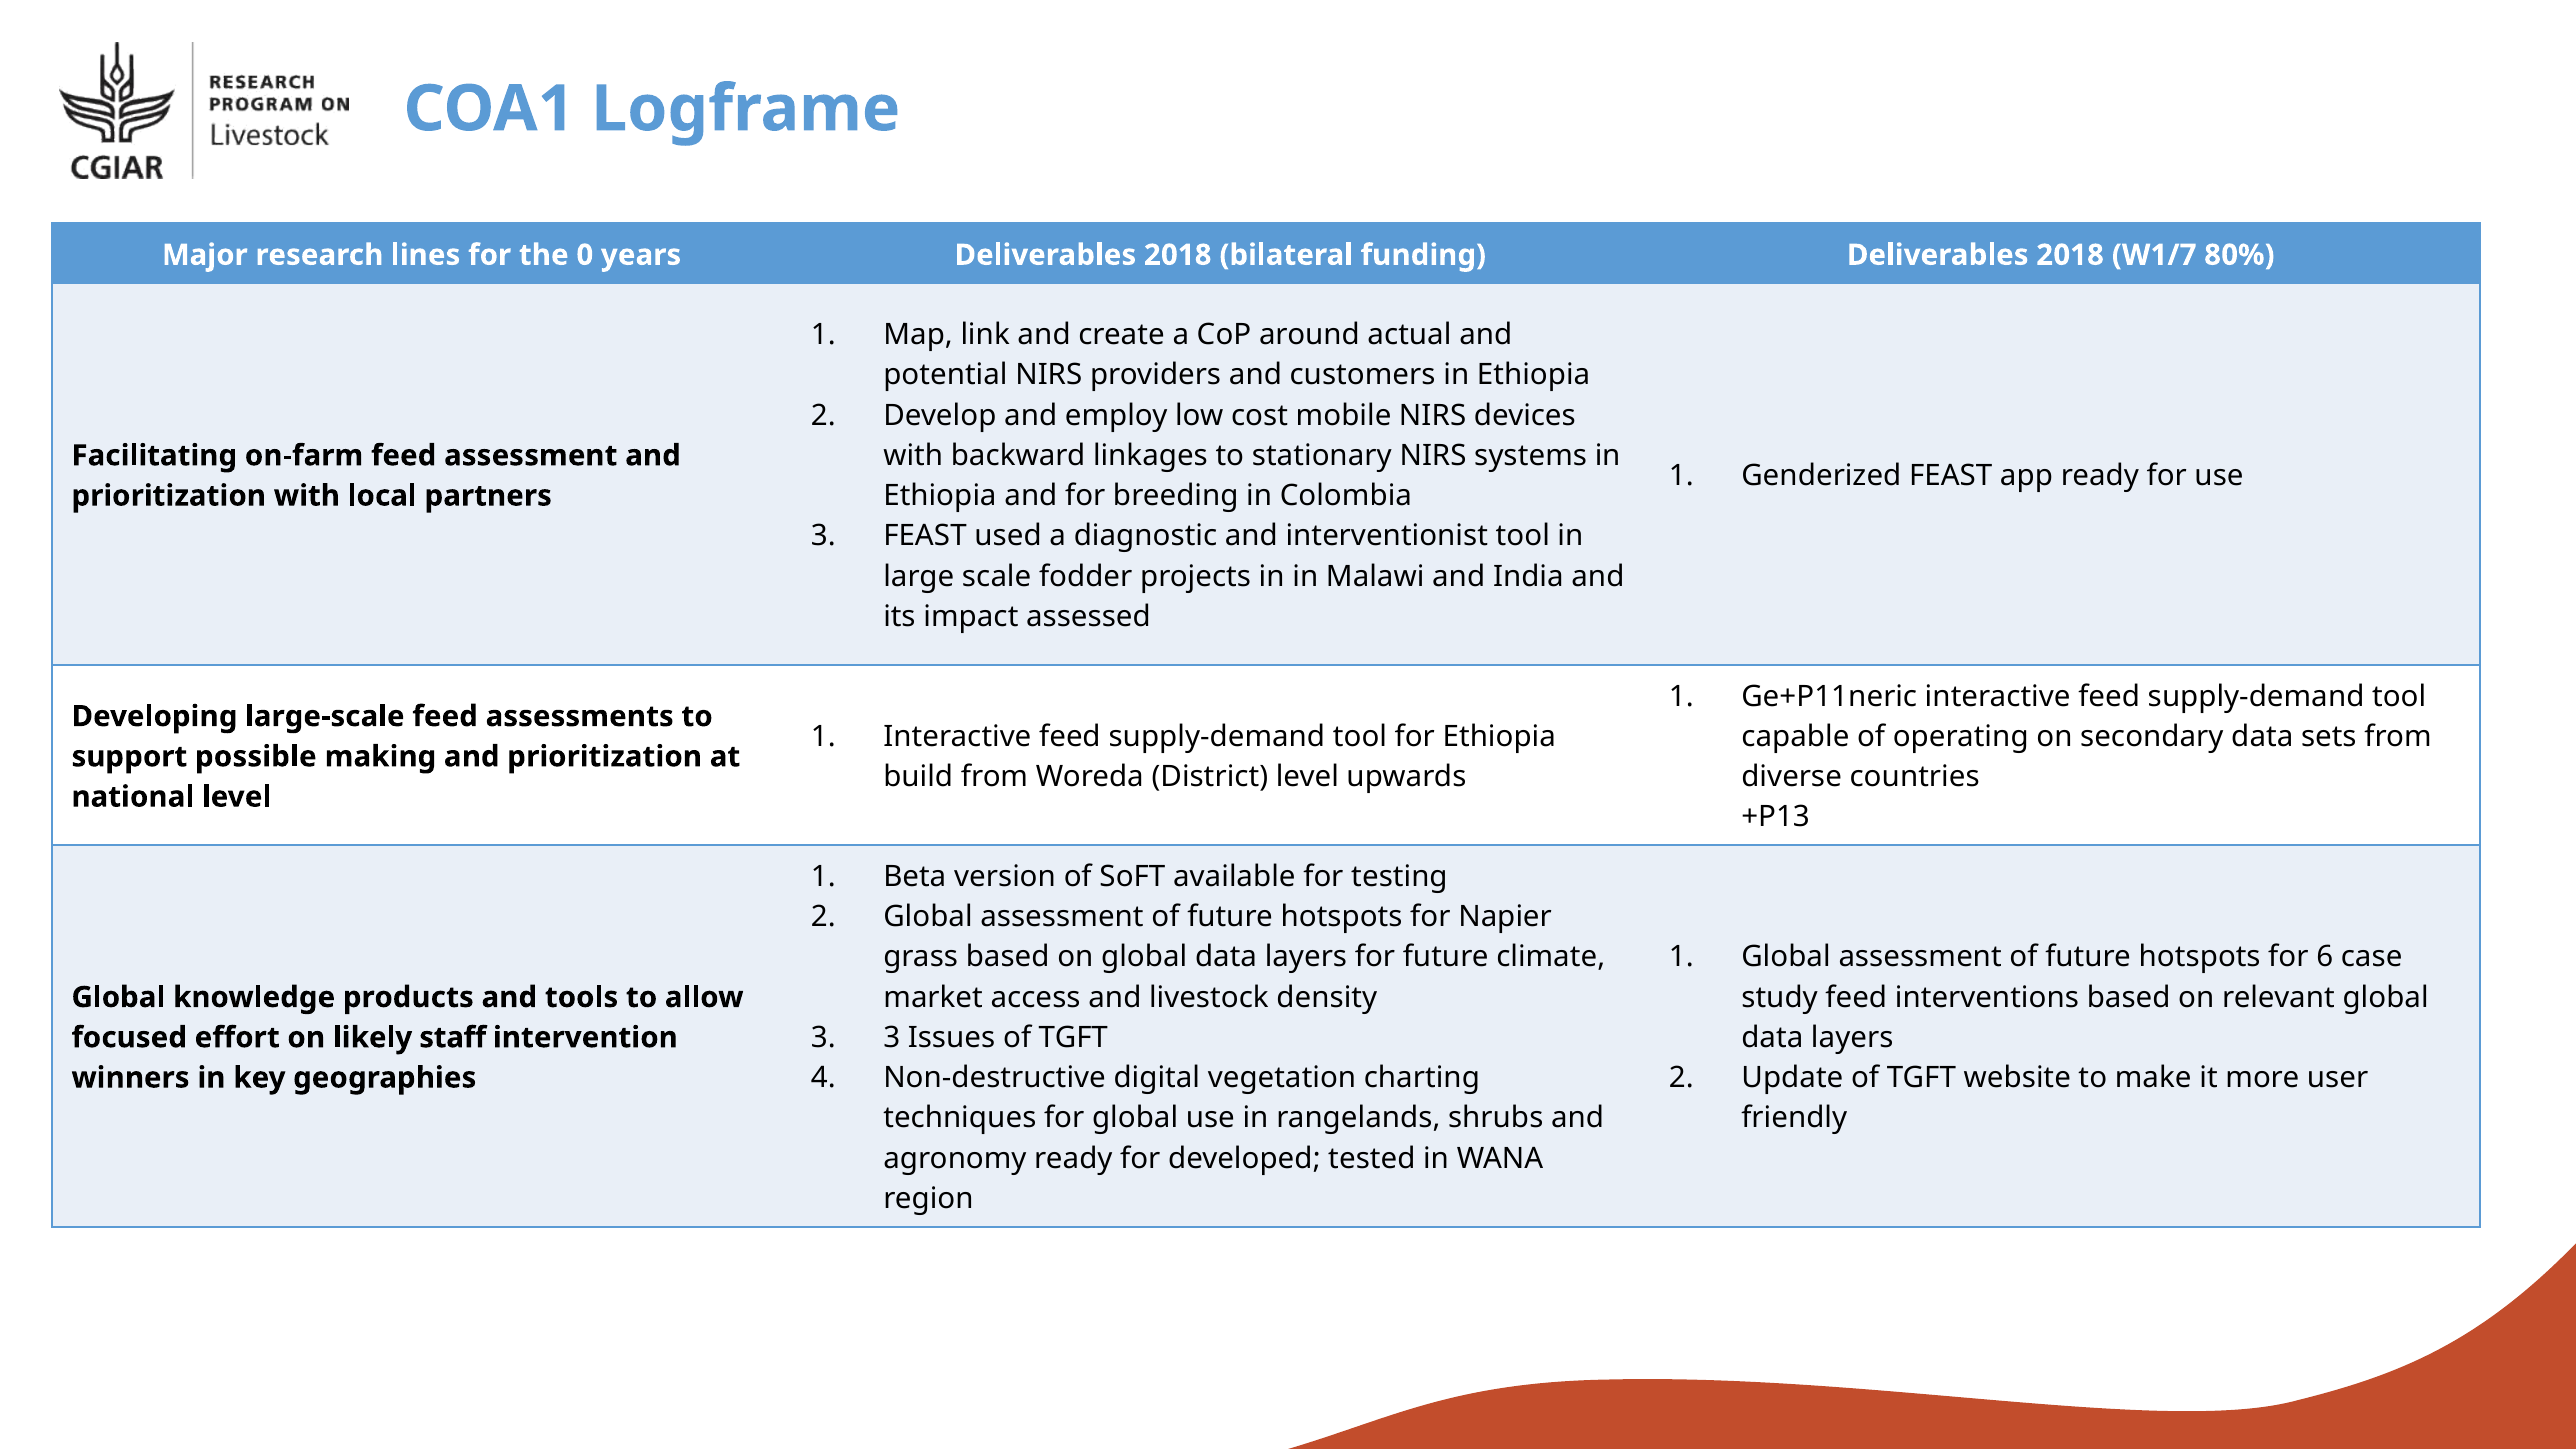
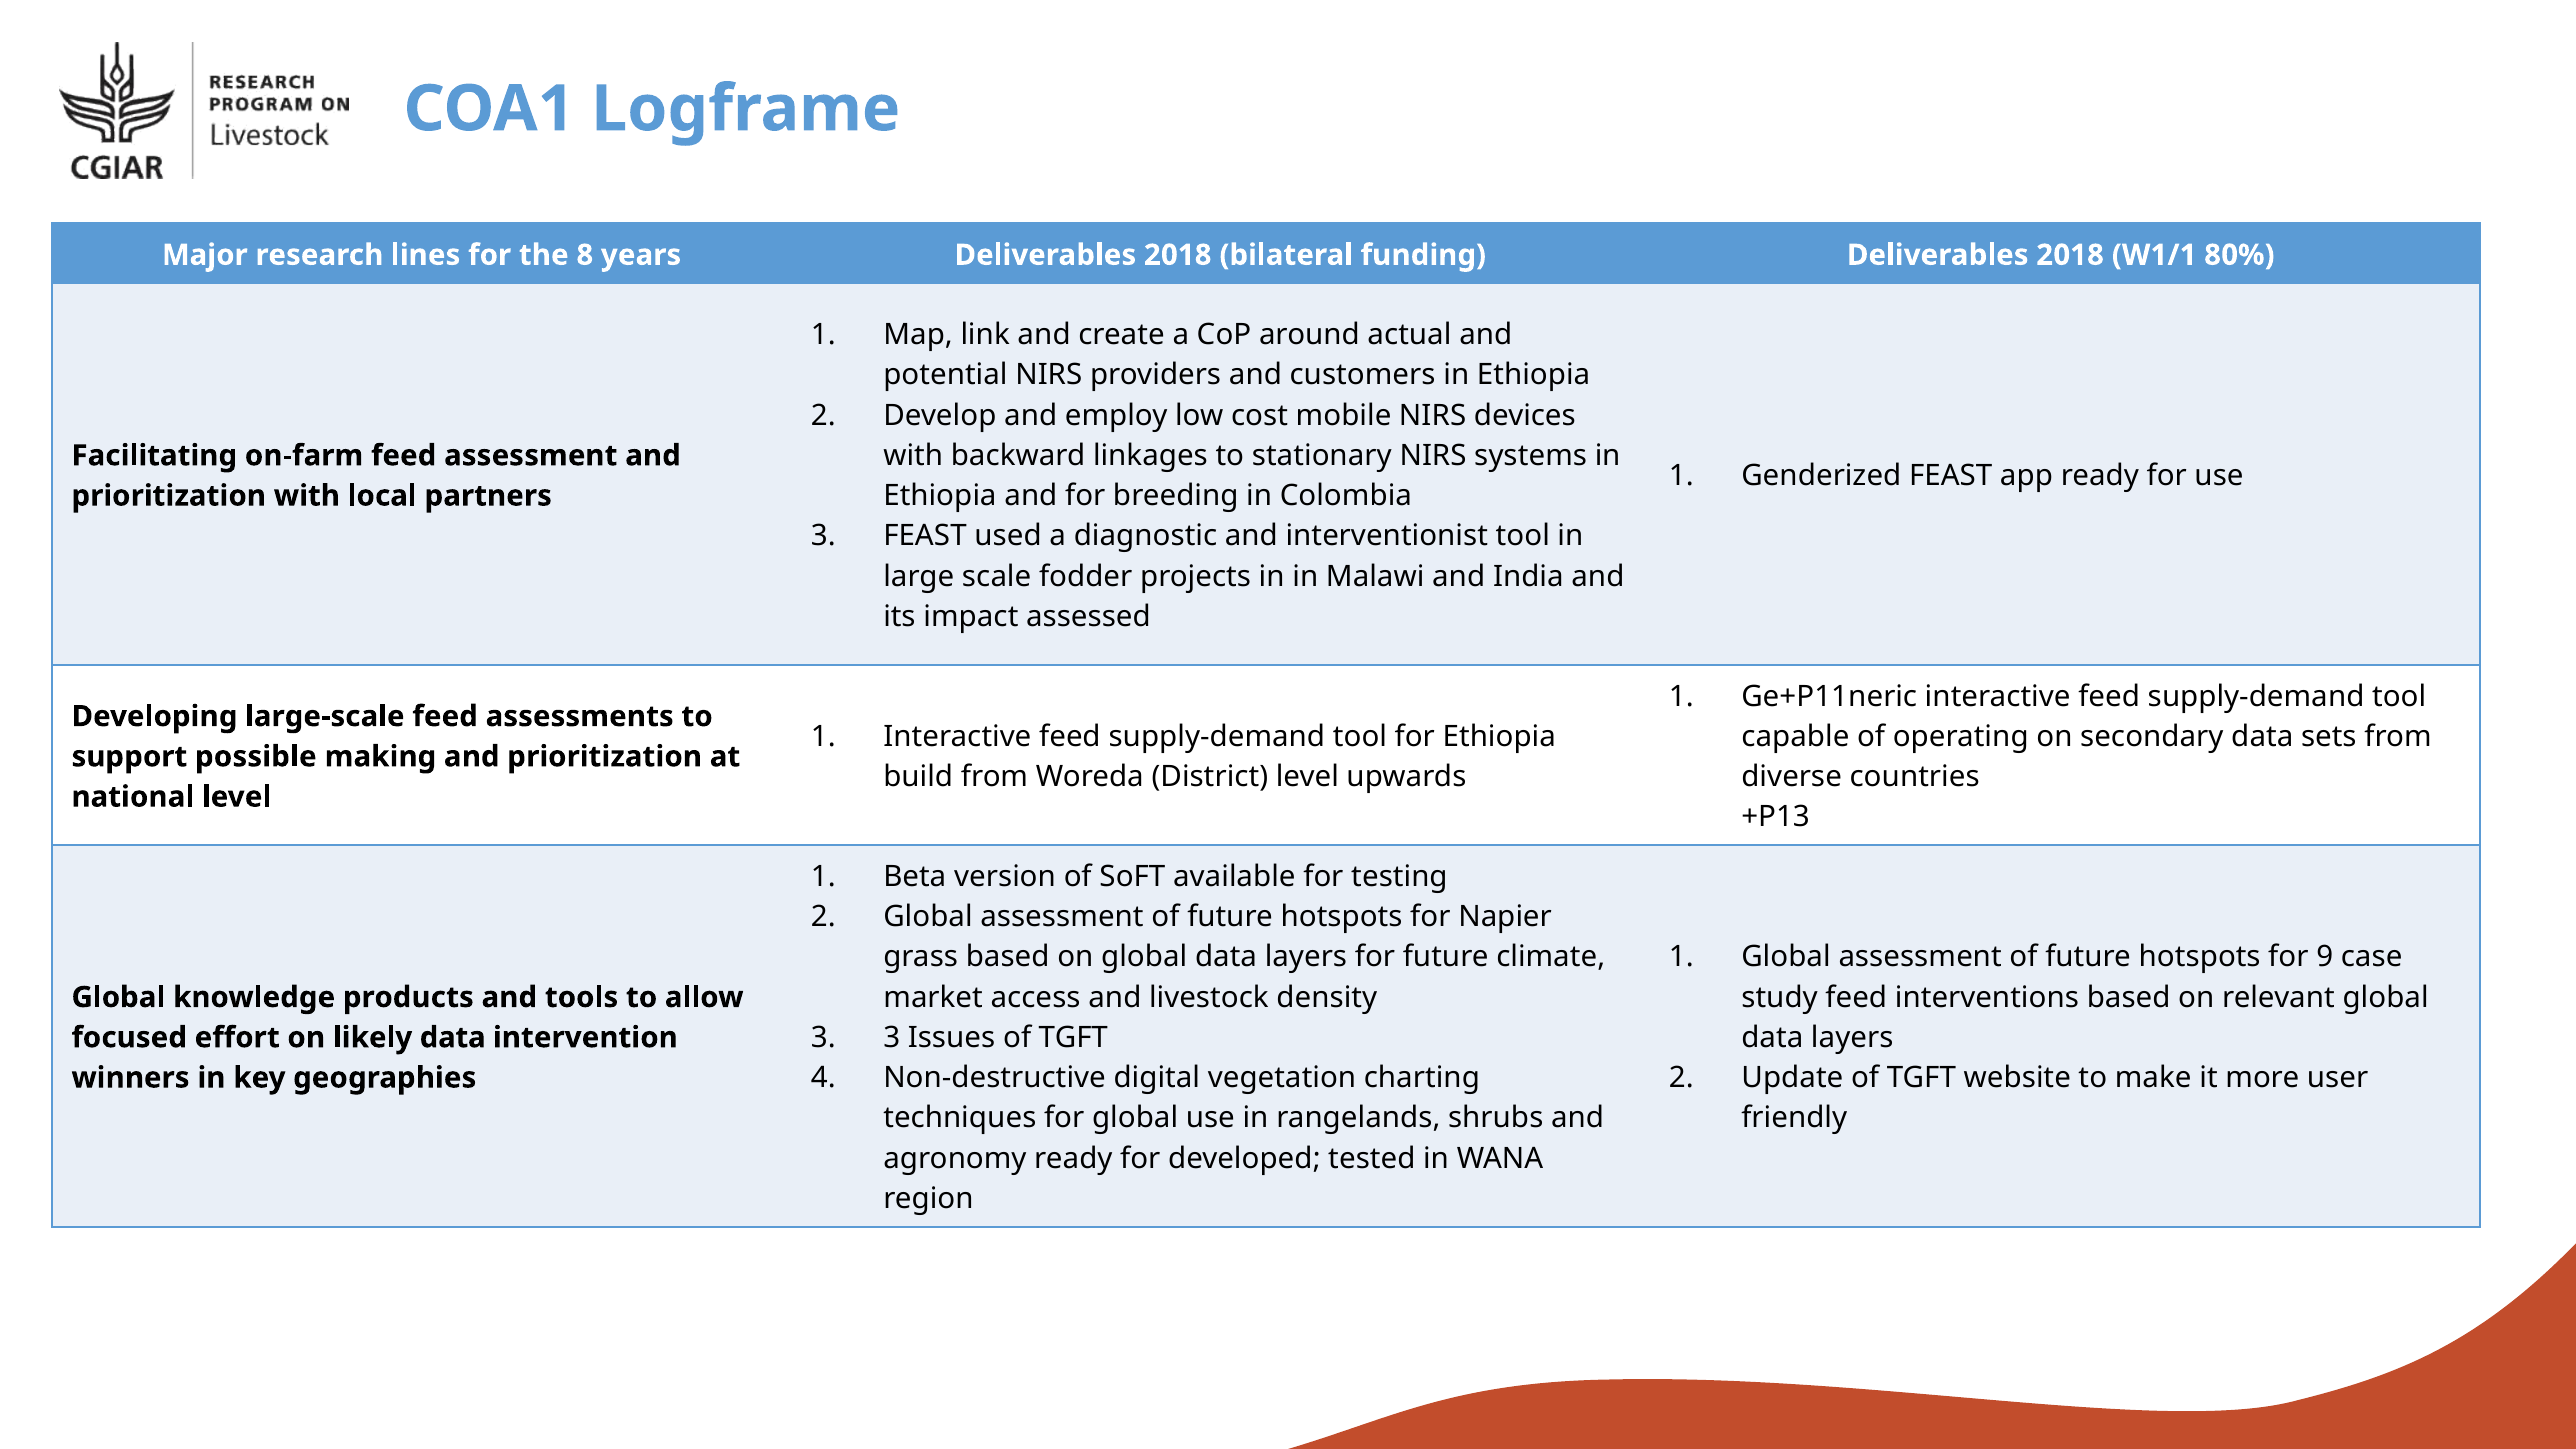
0: 0 -> 8
W1/7: W1/7 -> W1/1
6: 6 -> 9
likely staff: staff -> data
